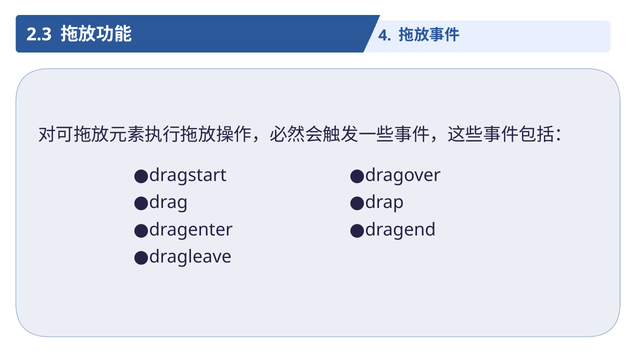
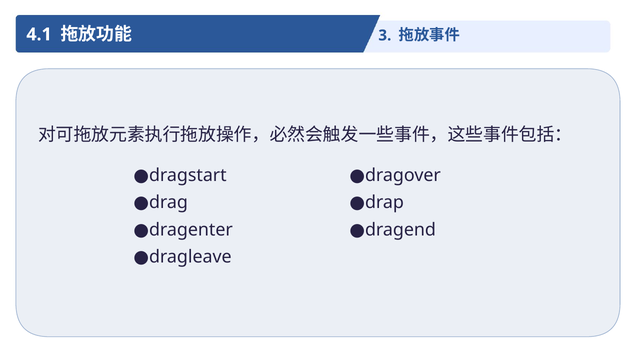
2.3: 2.3 -> 4.1
4: 4 -> 3
